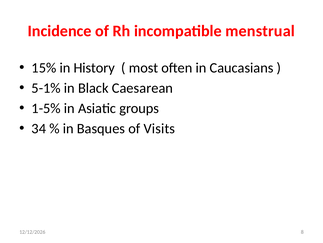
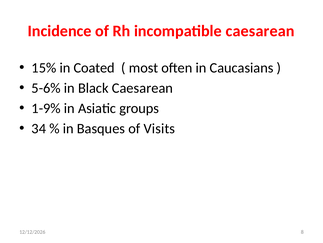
incompatible menstrual: menstrual -> caesarean
History: History -> Coated
5-1%: 5-1% -> 5-6%
1-5%: 1-5% -> 1-9%
